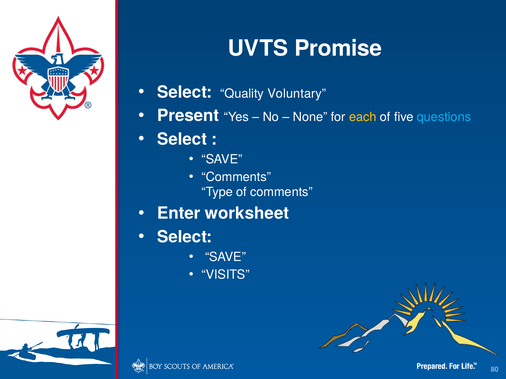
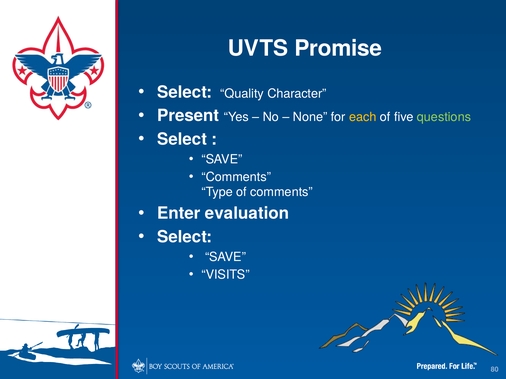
Voluntary: Voluntary -> Character
questions colour: light blue -> light green
worksheet: worksheet -> evaluation
